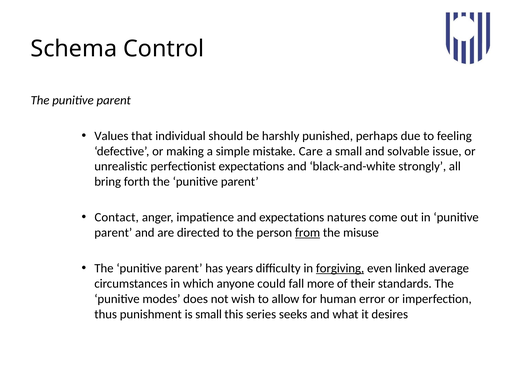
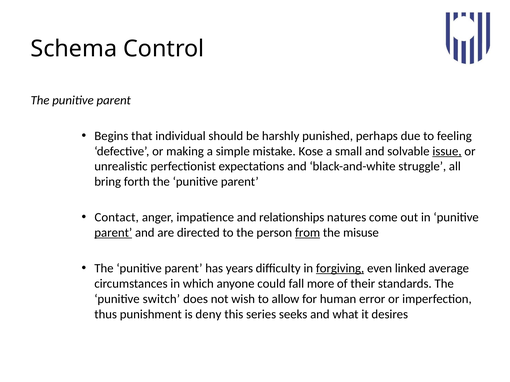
Values: Values -> Begins
Care: Care -> Kose
issue underline: none -> present
strongly: strongly -> struggle
and expectations: expectations -> relationships
parent at (113, 233) underline: none -> present
modes: modes -> switch
is small: small -> deny
